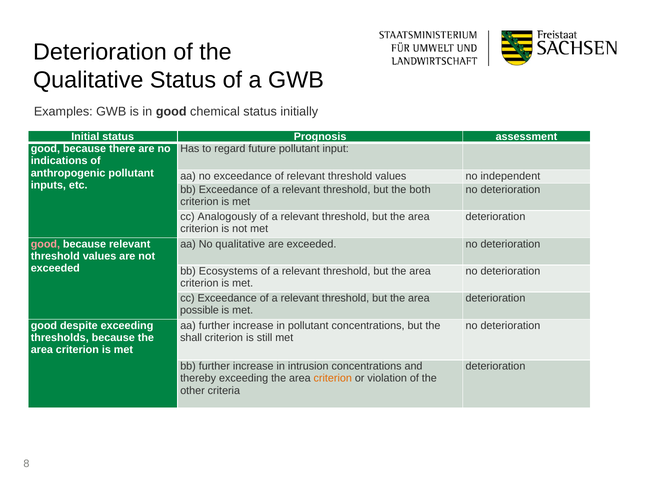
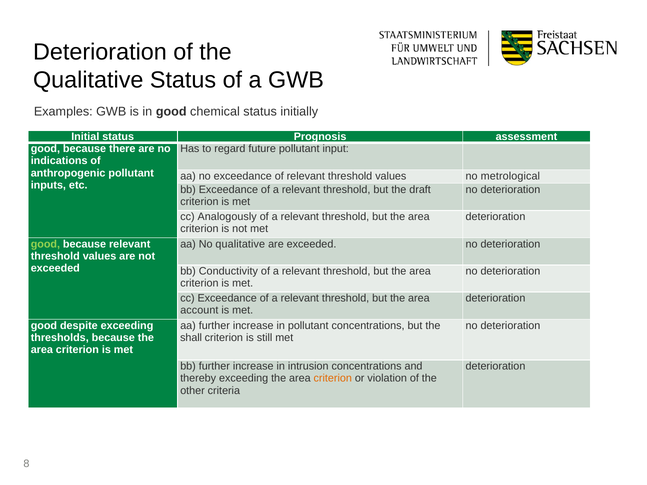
independent: independent -> metrological
both: both -> draft
good at (45, 244) colour: pink -> light green
Ecosystems: Ecosystems -> Conductivity
possible: possible -> account
